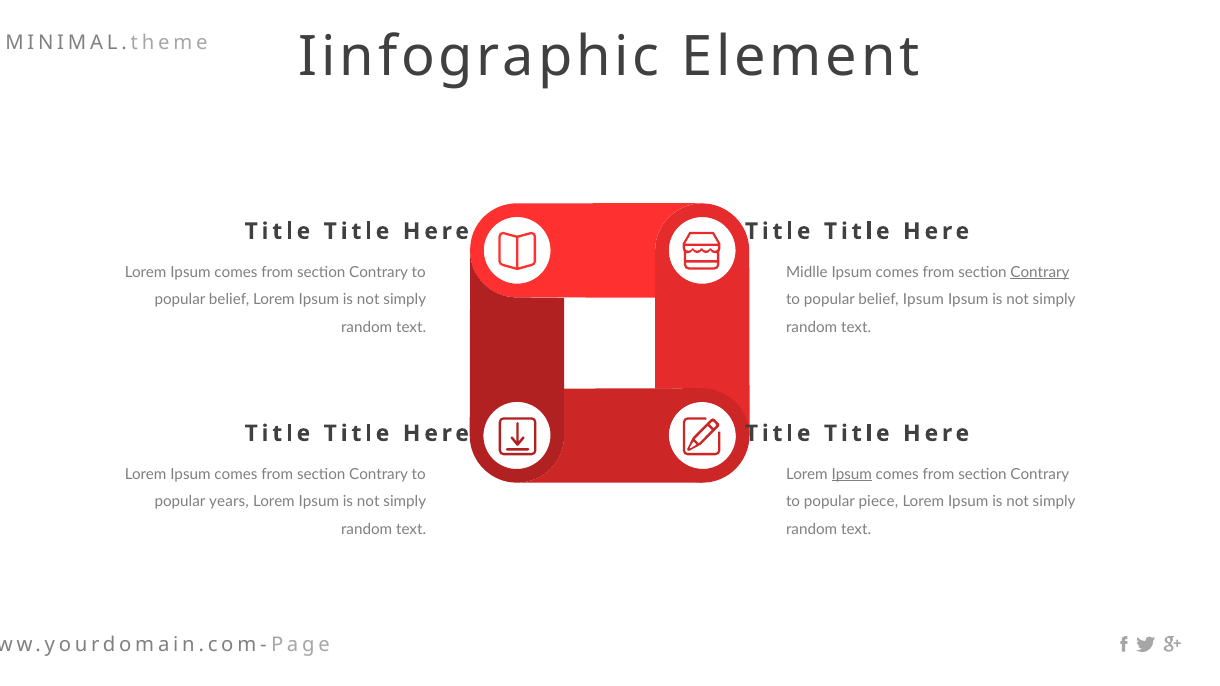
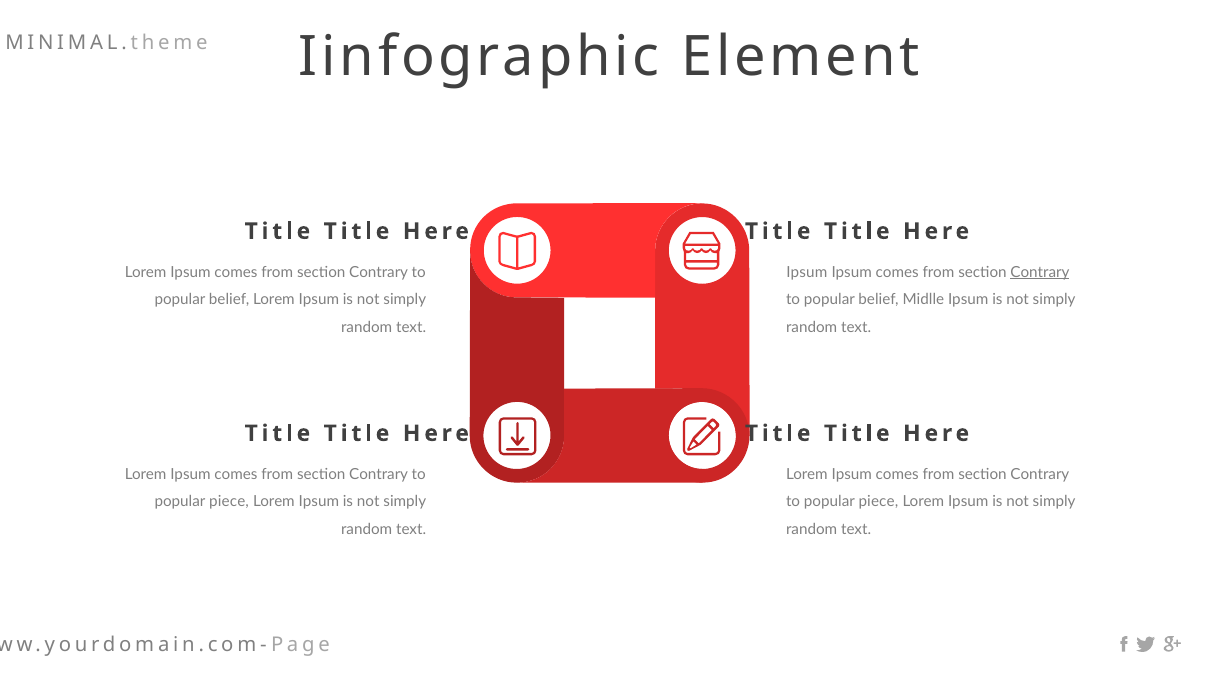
Midlle at (807, 272): Midlle -> Ipsum
belief Ipsum: Ipsum -> Midlle
Ipsum at (852, 475) underline: present -> none
years at (229, 502): years -> piece
